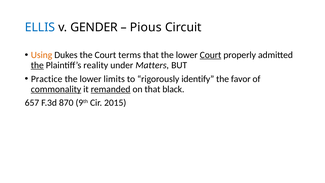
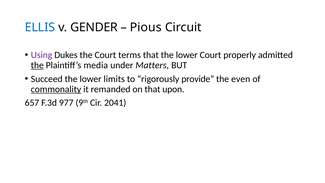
Using colour: orange -> purple
Court at (211, 55) underline: present -> none
reality: reality -> media
Practice: Practice -> Succeed
identify: identify -> provide
favor: favor -> even
remanded underline: present -> none
black: black -> upon
870: 870 -> 977
2015: 2015 -> 2041
